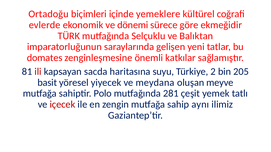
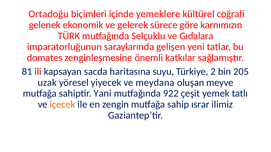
evlerde: evlerde -> gelenek
dönemi: dönemi -> gelerek
ekmeğidir: ekmeğidir -> karnımızın
Balıktan: Balıktan -> Gıdalara
basit: basit -> uzak
Polo: Polo -> Yani
281: 281 -> 922
içecek colour: red -> orange
aynı: aynı -> ısrar
